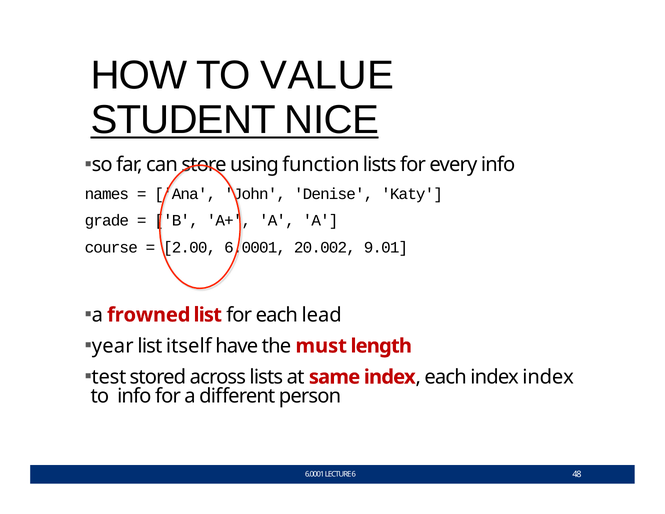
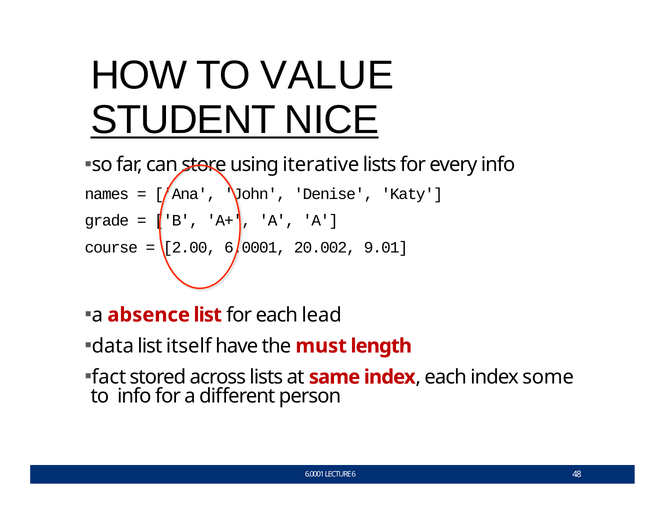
function: function -> iterative
frowned: frowned -> absence
year: year -> data
test: test -> fact
index index: index -> some
